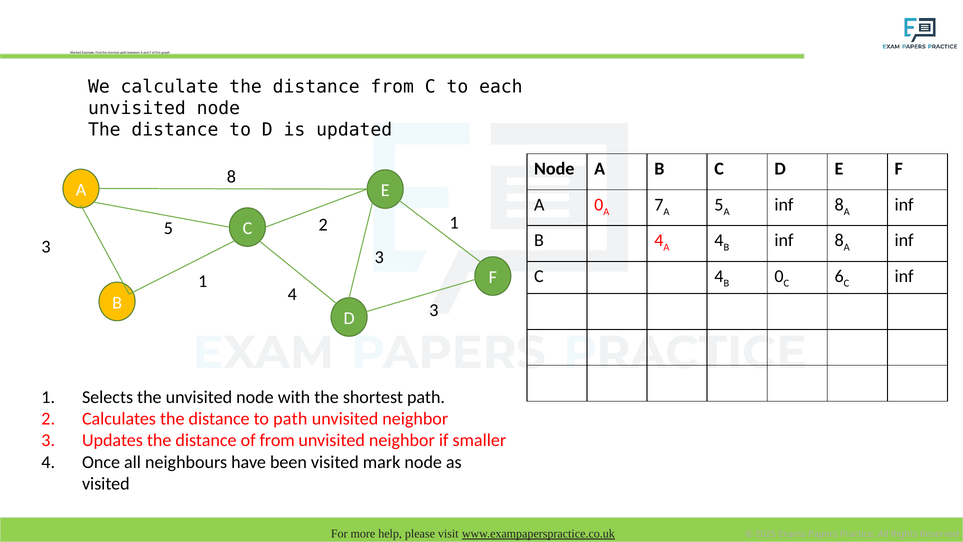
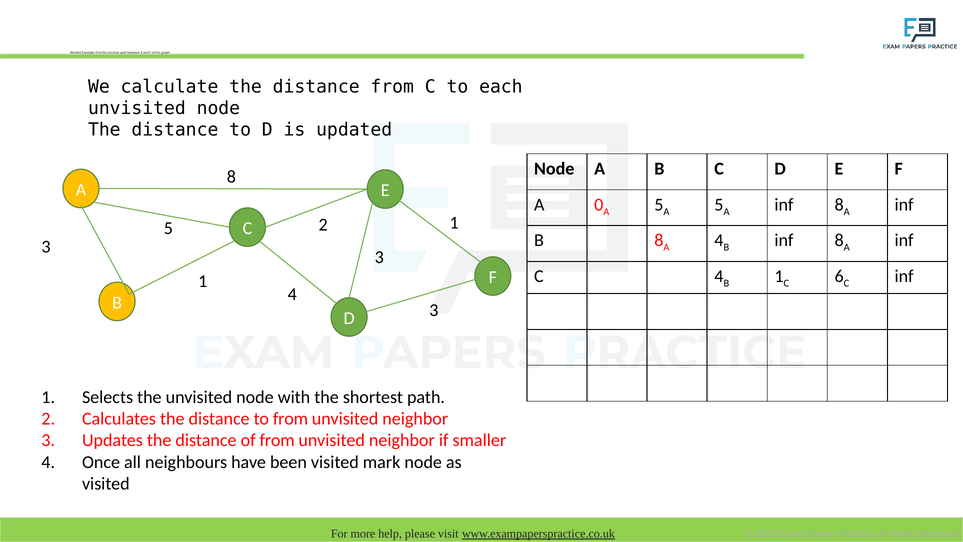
7 at (659, 204): 7 -> 5
B 4: 4 -> 8
B 0: 0 -> 1
to path: path -> from
